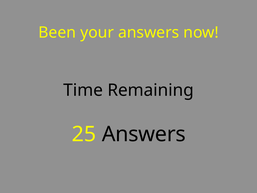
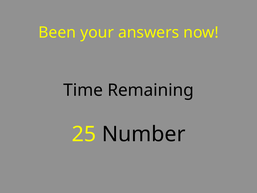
25 Answers: Answers -> Number
